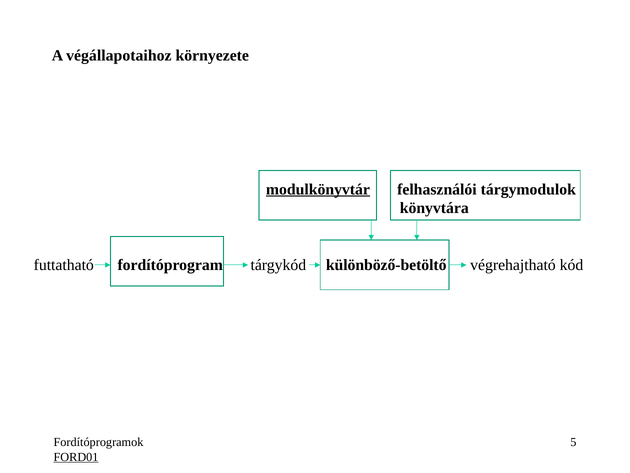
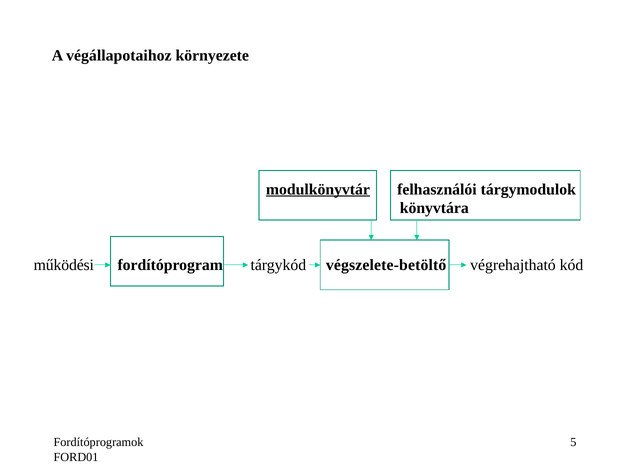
futtatható: futtatható -> működési
különböző-betöltő: különböző-betöltő -> végszelete-betöltő
FORD01 underline: present -> none
